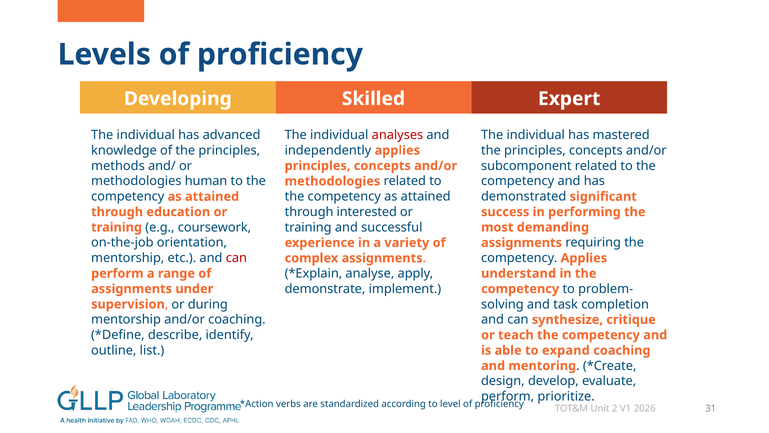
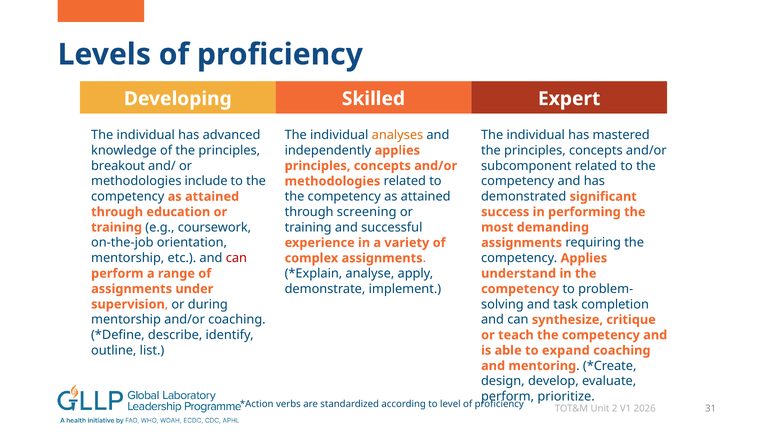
analyses colour: red -> orange
methods: methods -> breakout
human: human -> include
interested: interested -> screening
